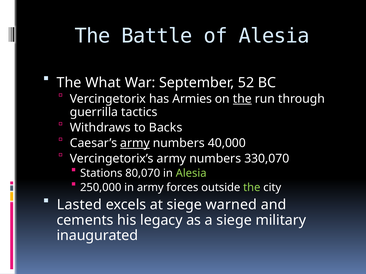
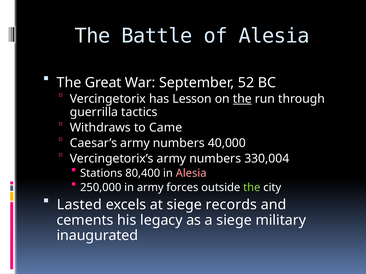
What: What -> Great
Armies: Armies -> Lesson
Backs: Backs -> Came
army at (135, 143) underline: present -> none
330,070: 330,070 -> 330,004
80,070: 80,070 -> 80,400
Alesia at (191, 174) colour: light green -> pink
warned: warned -> records
